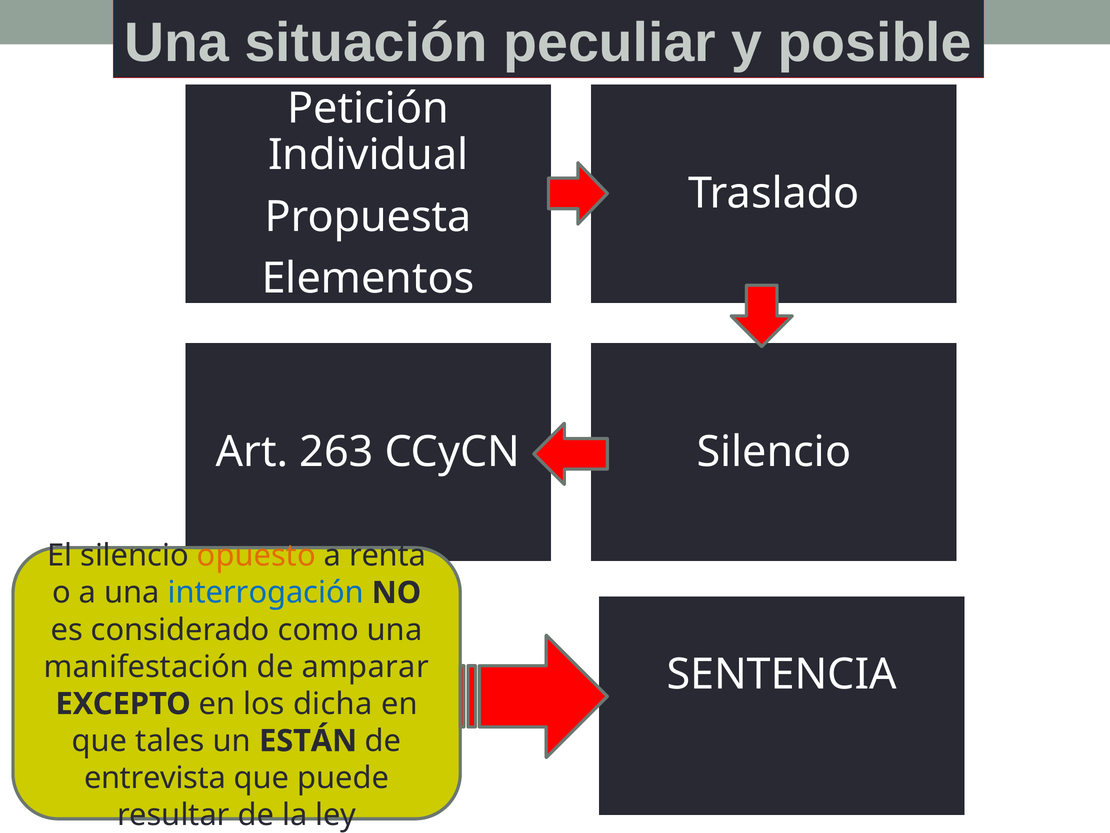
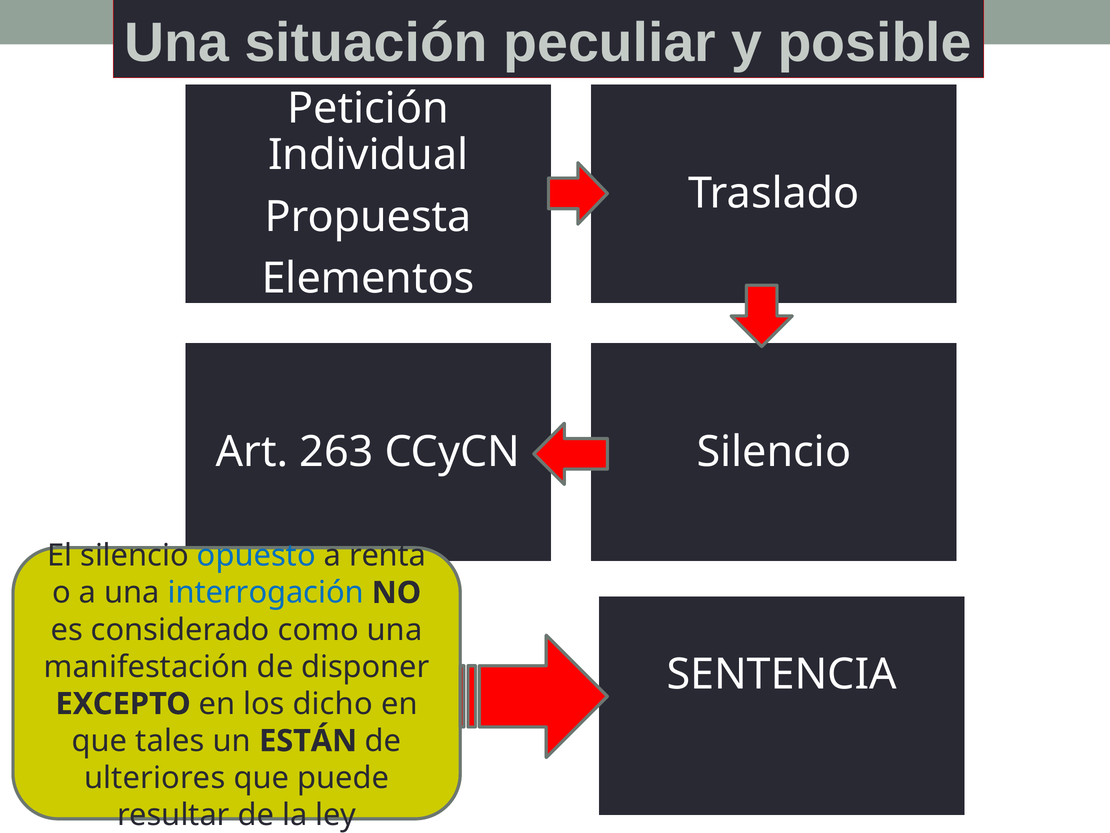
opuesto colour: orange -> blue
amparar: amparar -> disponer
dicha: dicha -> dicho
entrevista: entrevista -> ulteriores
